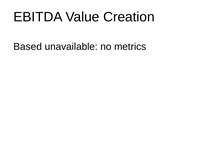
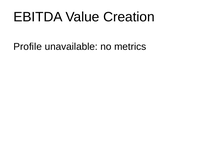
Based: Based -> Profile
